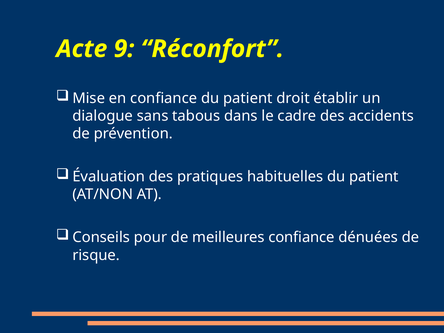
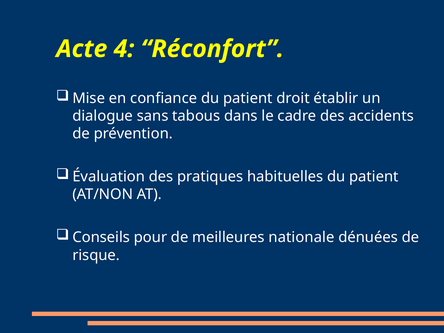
9: 9 -> 4
meilleures confiance: confiance -> nationale
